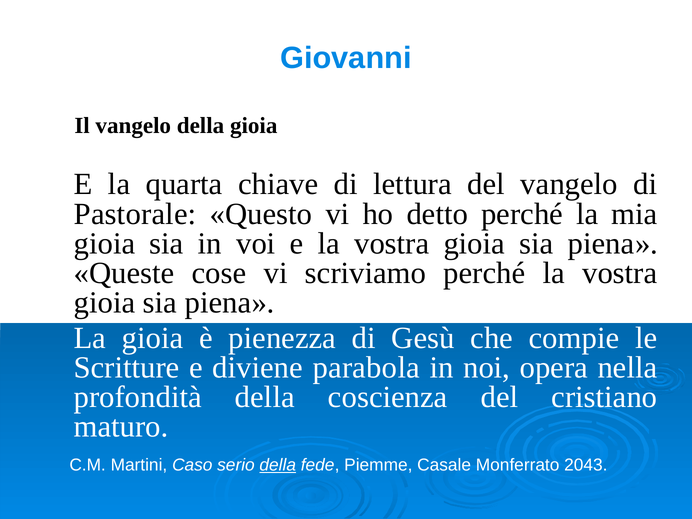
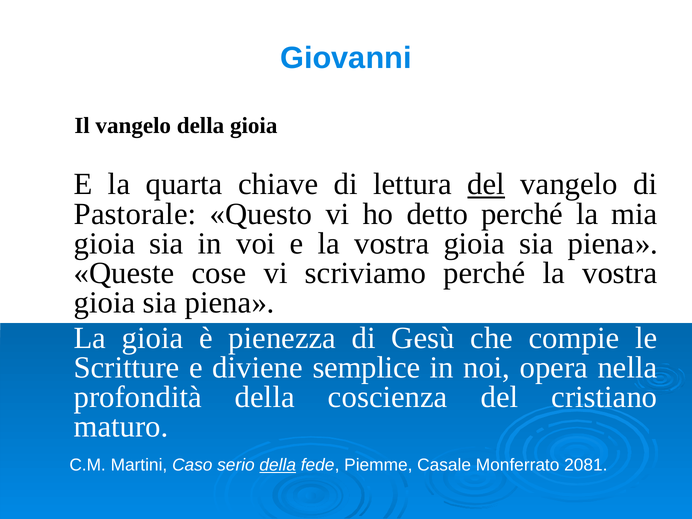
del at (486, 184) underline: none -> present
parabola: parabola -> semplice
2043: 2043 -> 2081
